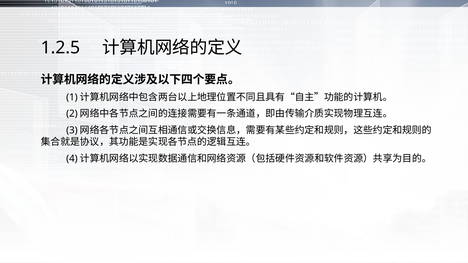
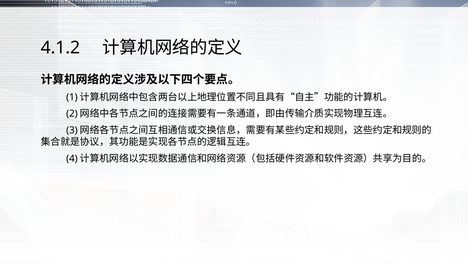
1.2.5: 1.2.5 -> 4.1.2
